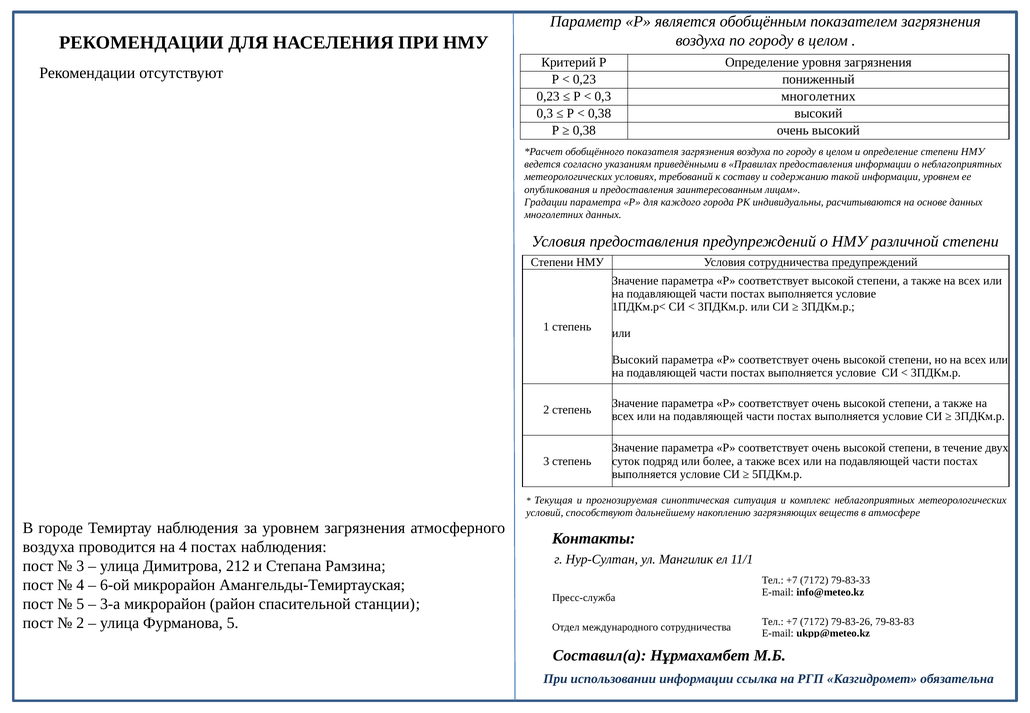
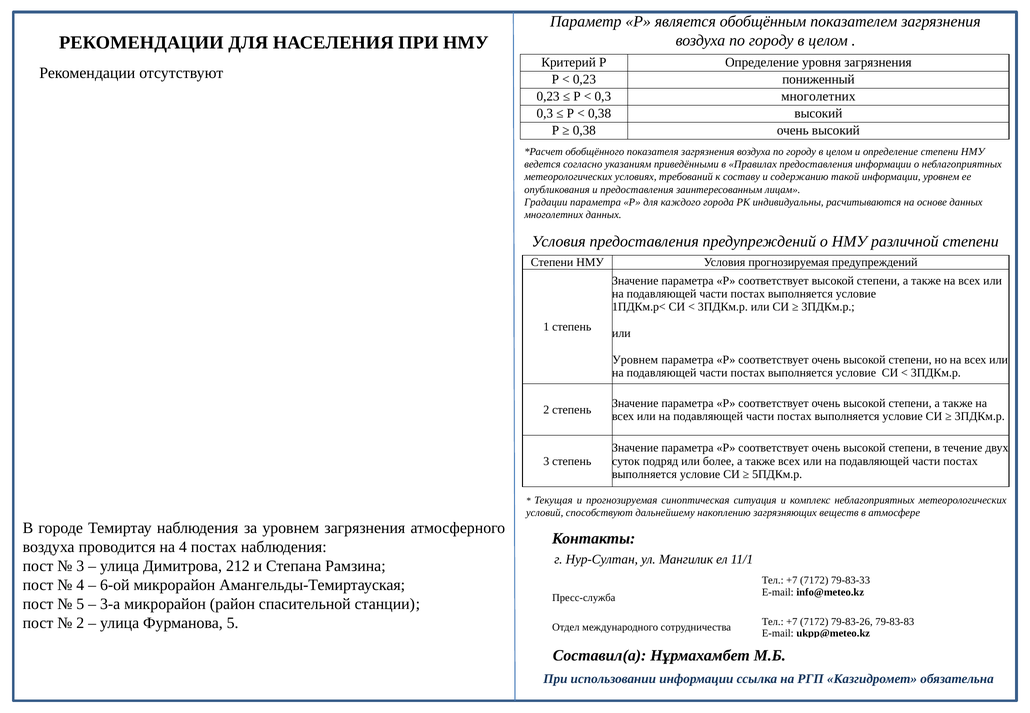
Условия сотрудничества: сотрудничества -> прогнозируемая
Высокий at (635, 360): Высокий -> Уровнем
